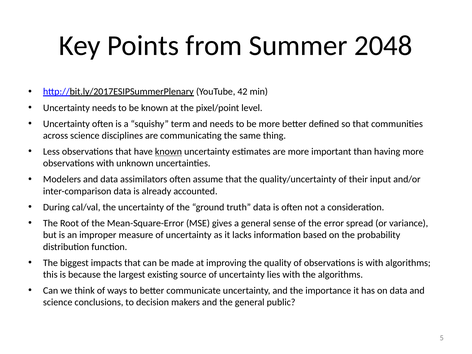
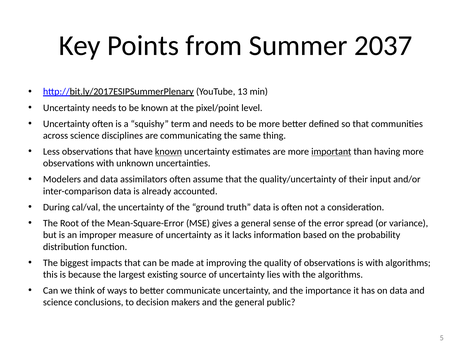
2048: 2048 -> 2037
42: 42 -> 13
important underline: none -> present
